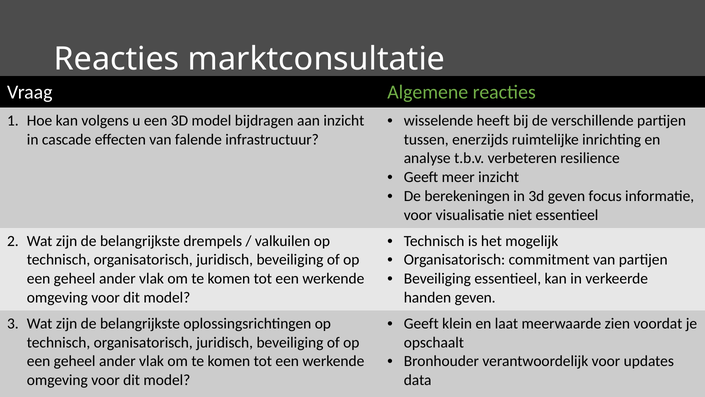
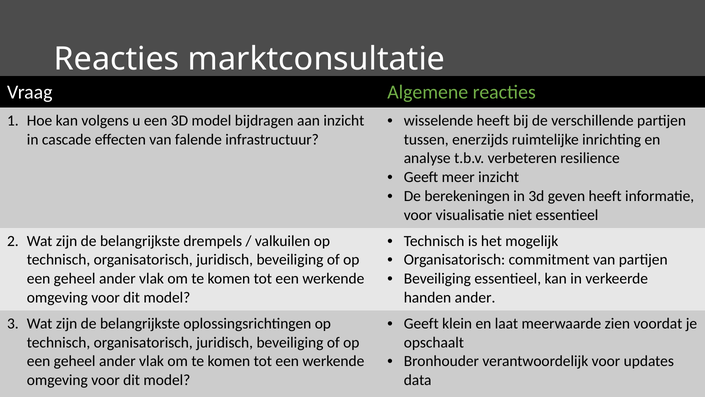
geven focus: focus -> heeft
handen geven: geven -> ander
